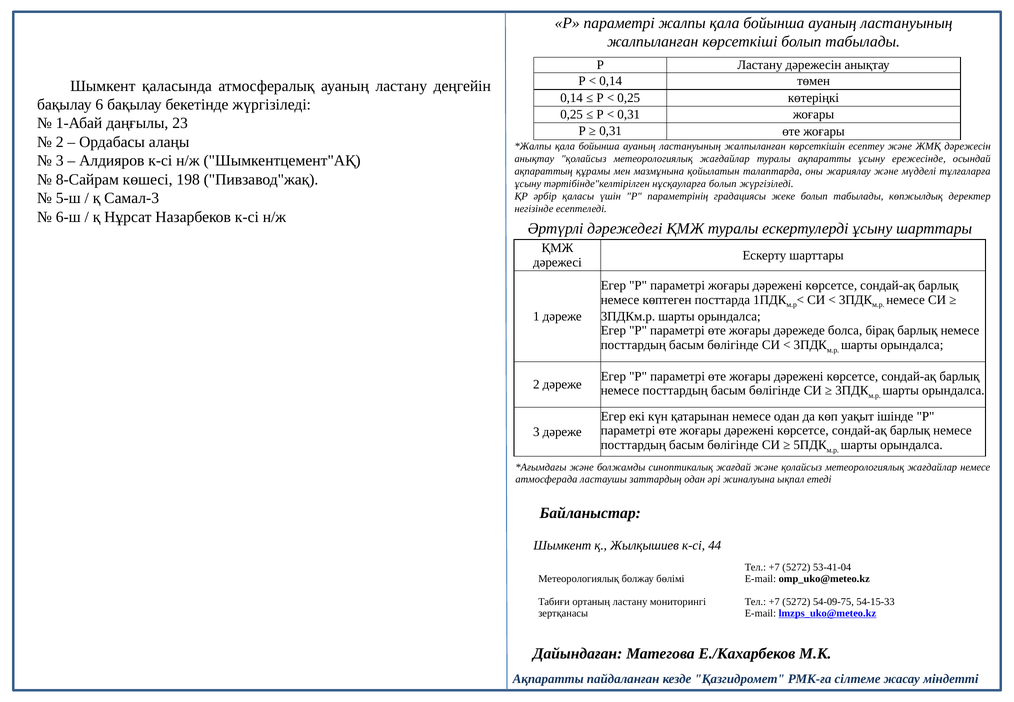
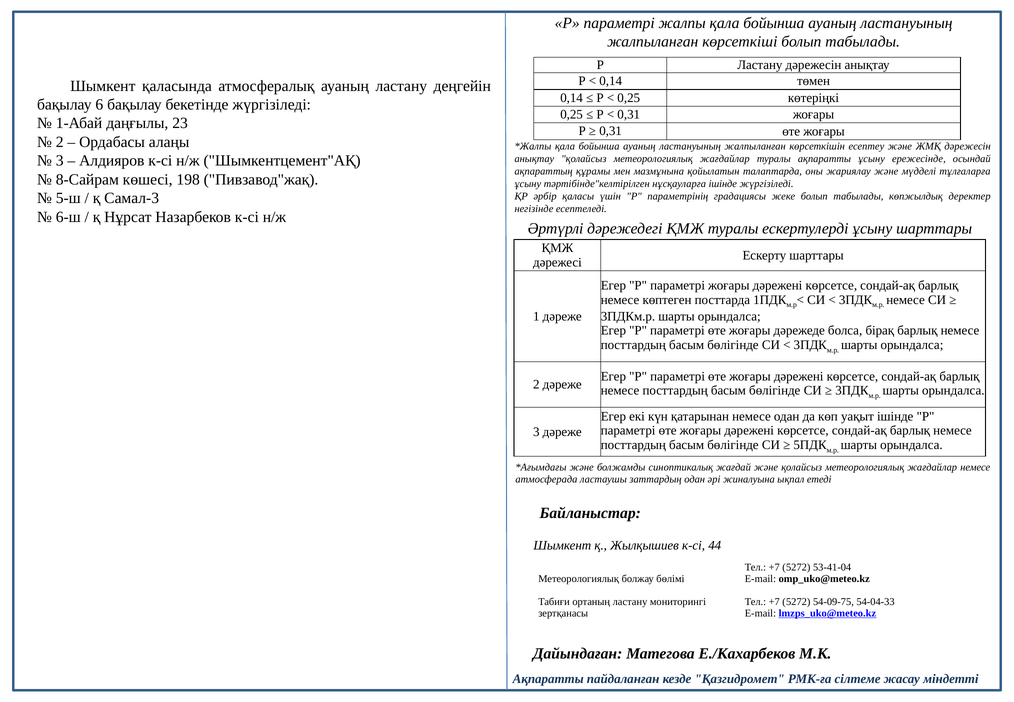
нұсқауларға болып: болып -> ішінде
54-15-33: 54-15-33 -> 54-04-33
